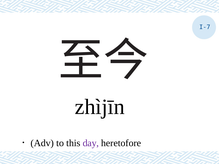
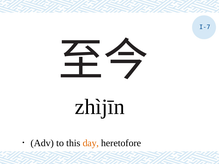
day colour: purple -> orange
